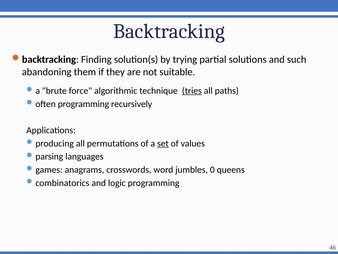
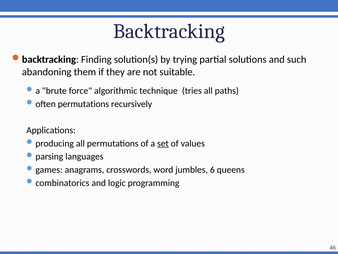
tries underline: present -> none
programming at (83, 104): programming -> permutations
0: 0 -> 6
